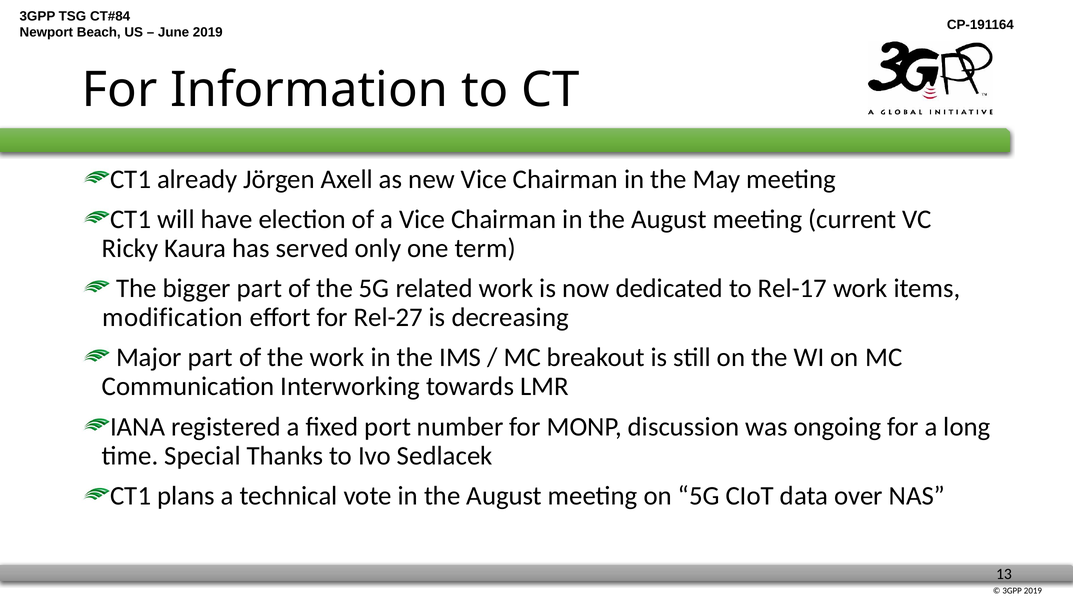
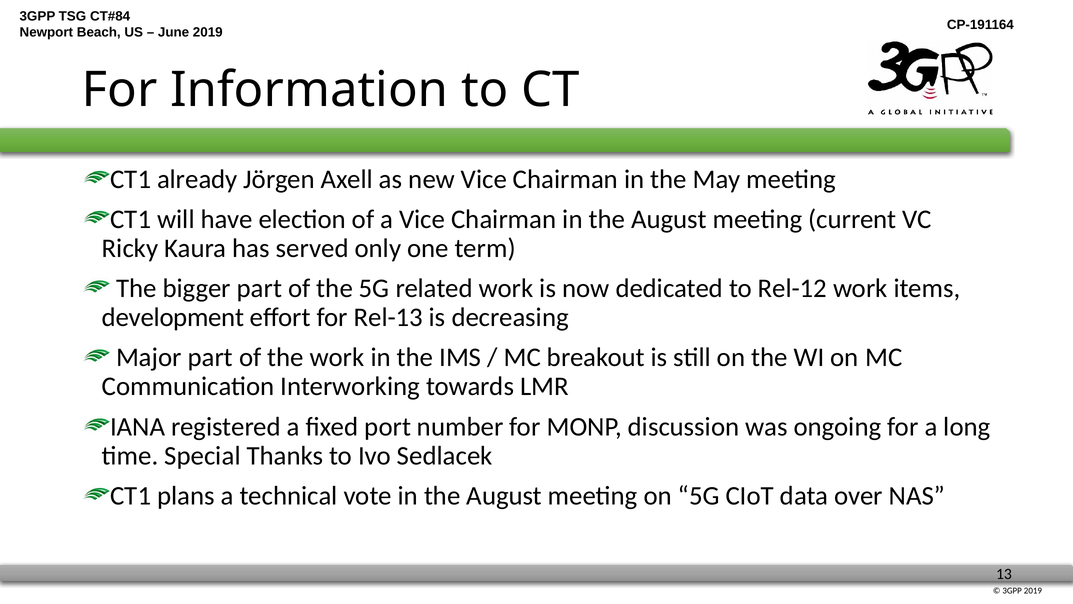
Rel-17: Rel-17 -> Rel-12
modification: modification -> development
Rel-27: Rel-27 -> Rel-13
